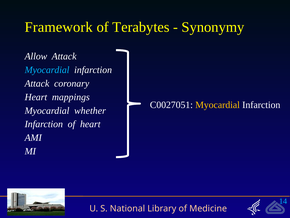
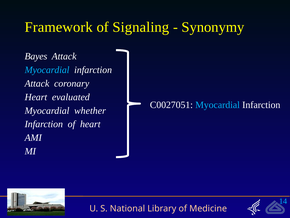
Terabytes: Terabytes -> Signaling
Allow: Allow -> Bayes
mappings: mappings -> evaluated
Myocardial at (218, 105) colour: yellow -> light blue
